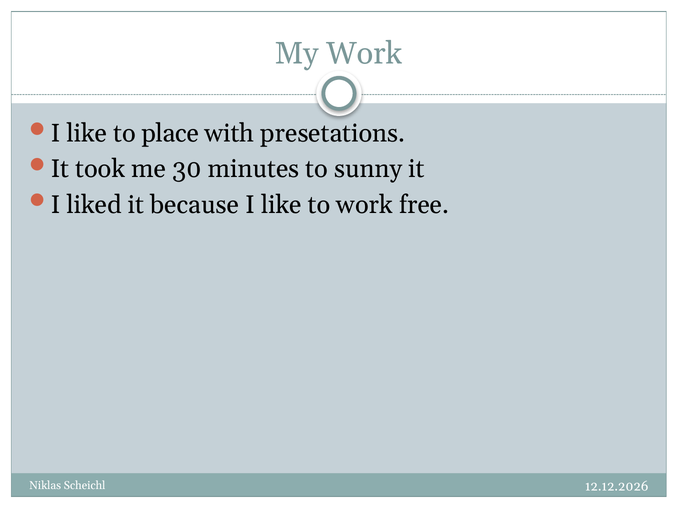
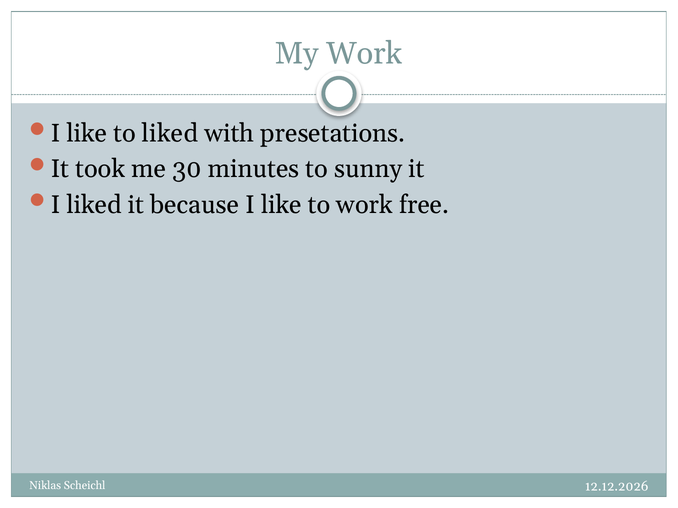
to place: place -> liked
